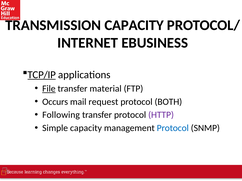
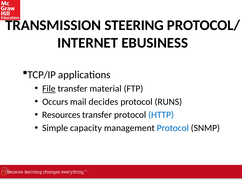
TRANSMISSION CAPACITY: CAPACITY -> STEERING
TCP/IP underline: present -> none
request: request -> decides
BOTH: BOTH -> RUNS
Following: Following -> Resources
HTTP colour: purple -> blue
